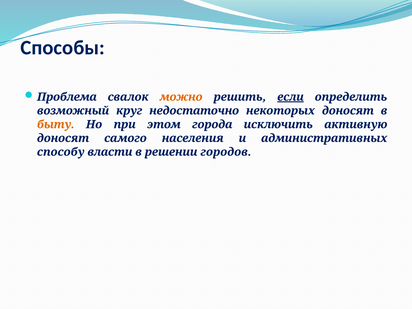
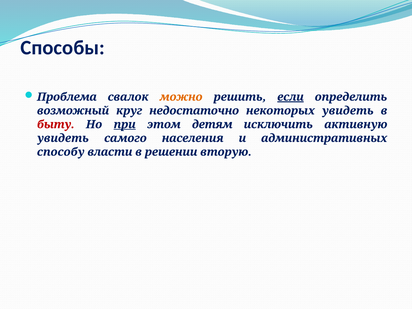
некоторых доносят: доносят -> увидеть
быту colour: orange -> red
при underline: none -> present
города: города -> детям
доносят at (63, 138): доносят -> увидеть
городов: городов -> вторую
